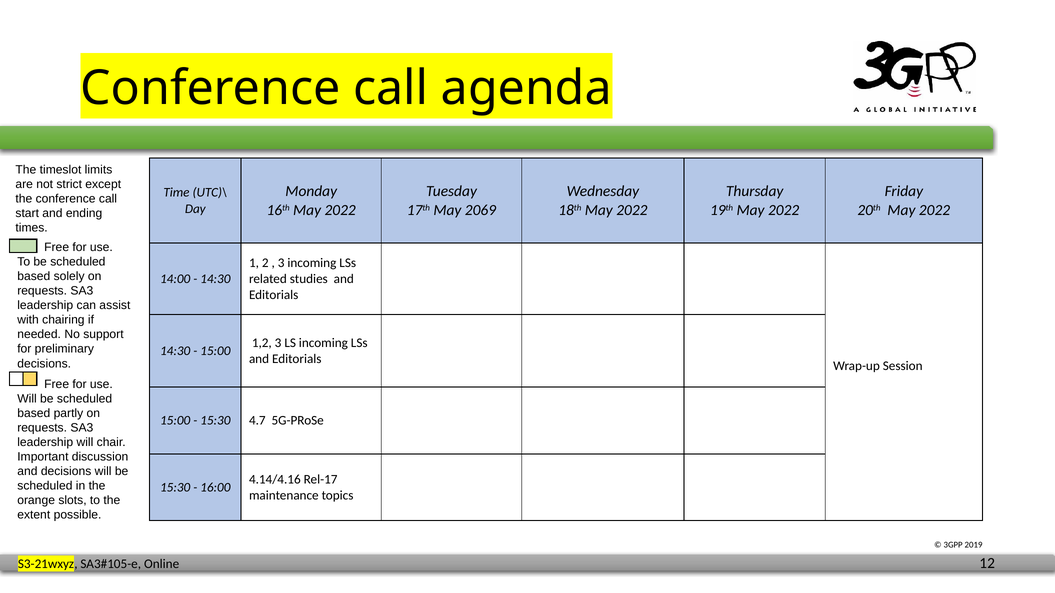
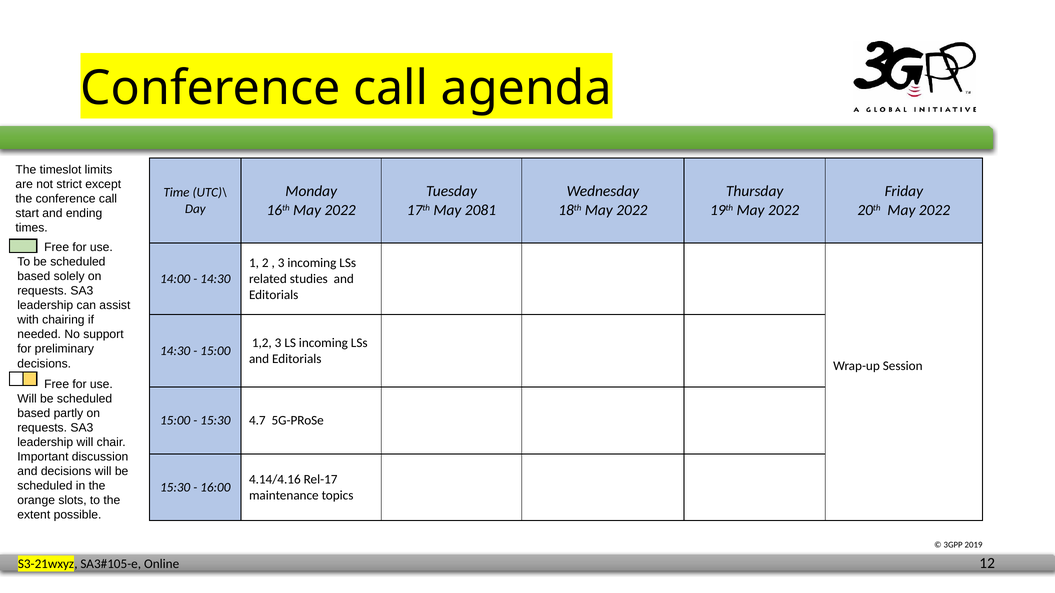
2069: 2069 -> 2081
